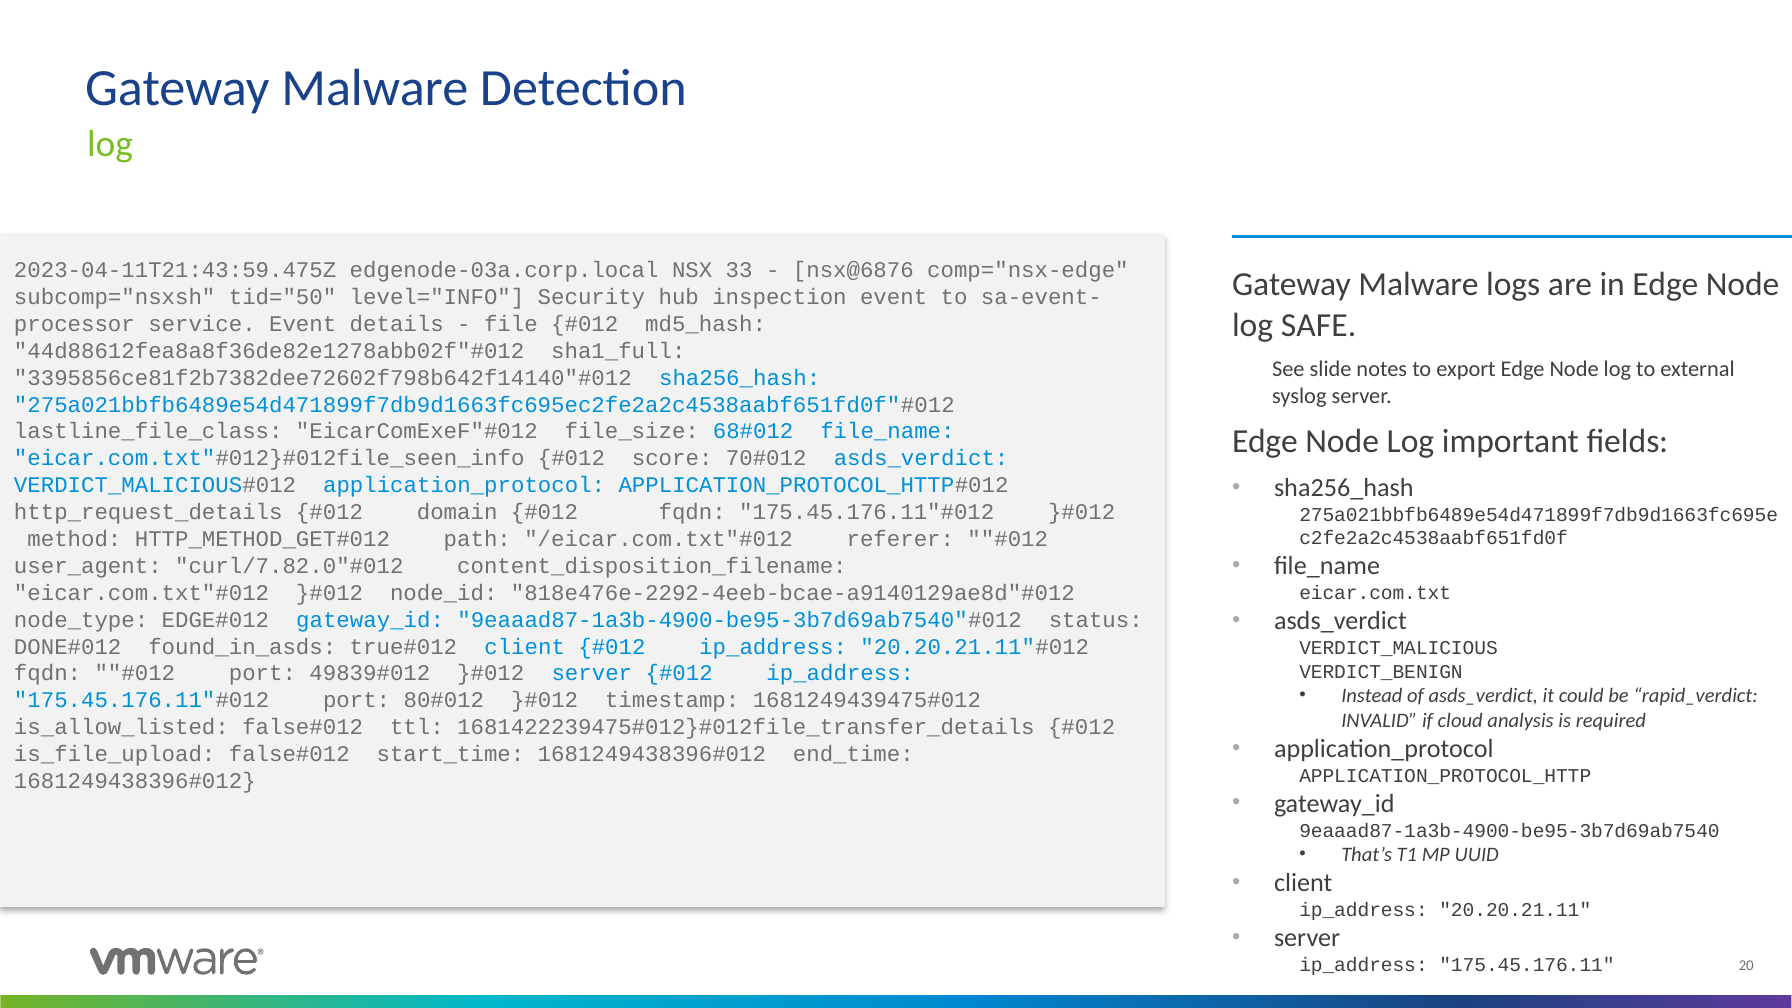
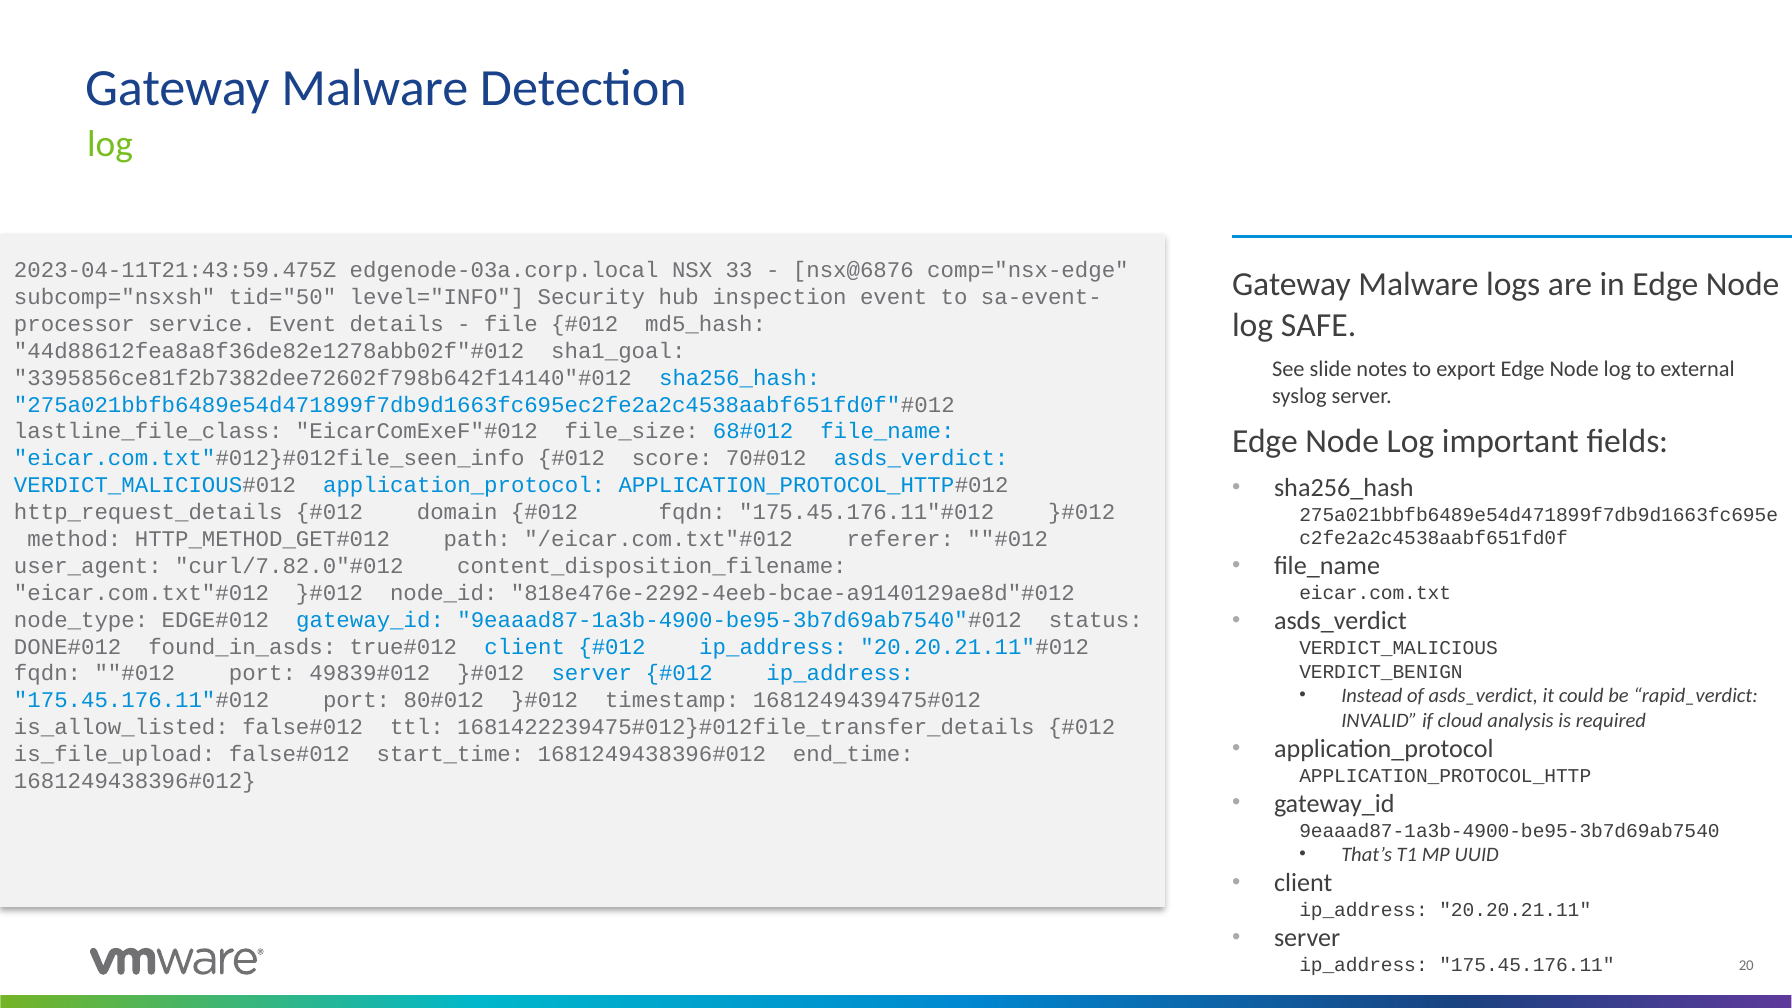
sha1_full: sha1_full -> sha1_goal
